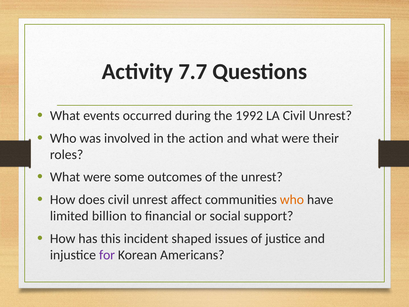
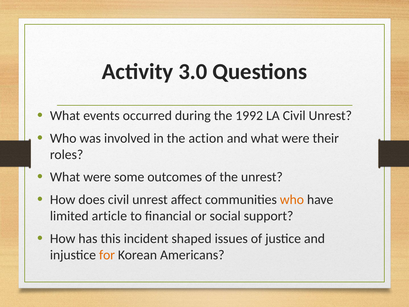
7.7: 7.7 -> 3.0
billion: billion -> article
for colour: purple -> orange
